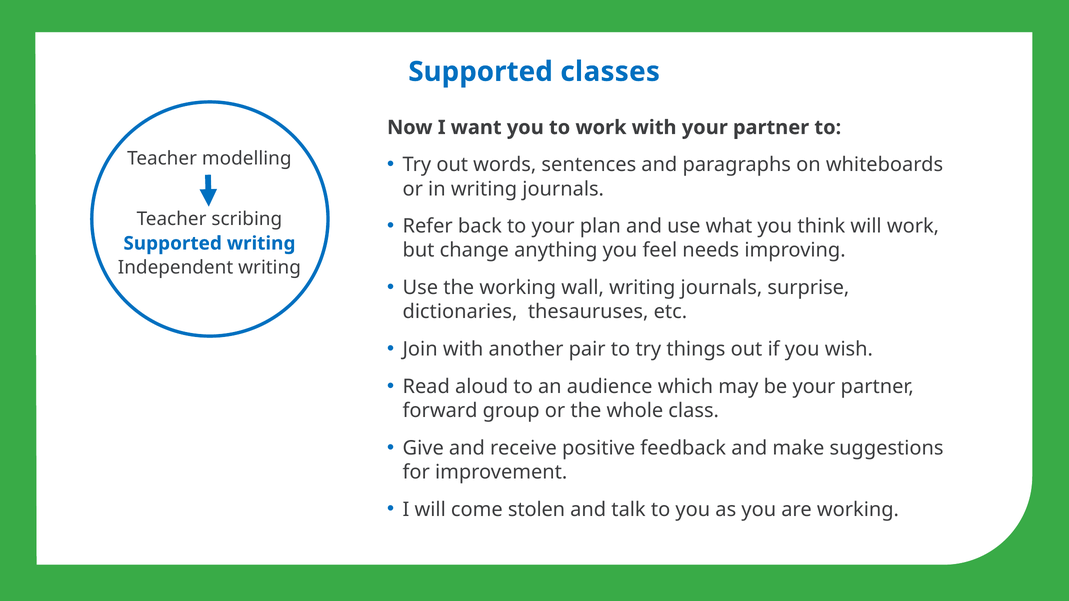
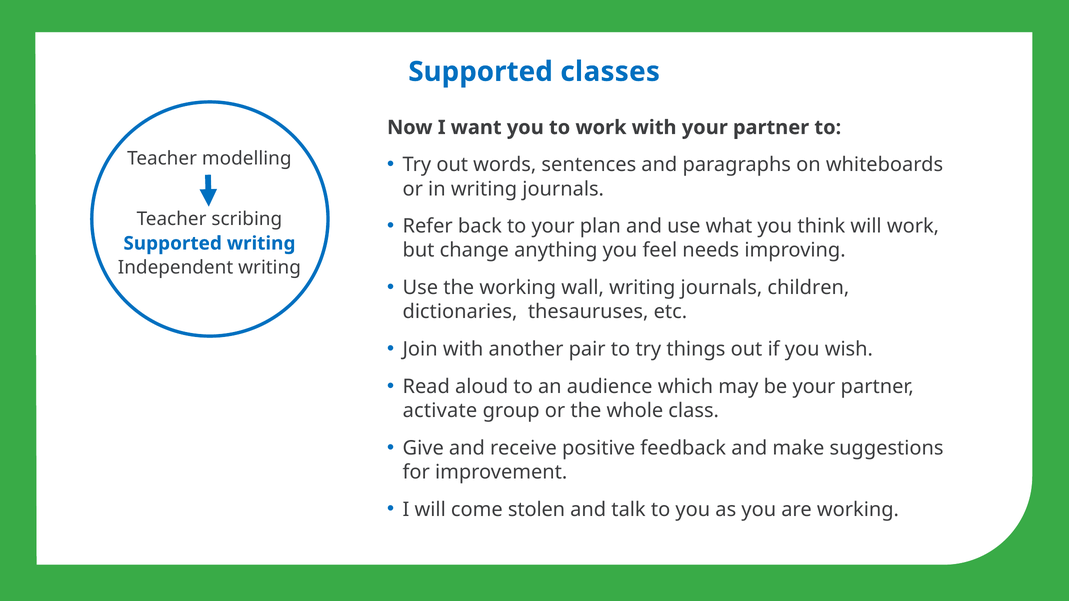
surprise: surprise -> children
forward: forward -> activate
